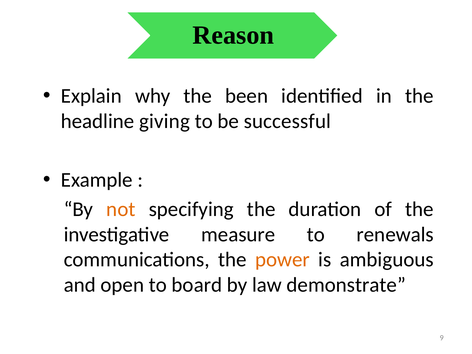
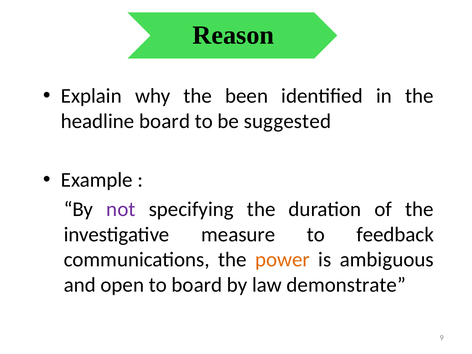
headline giving: giving -> board
successful: successful -> suggested
not colour: orange -> purple
renewals: renewals -> feedback
